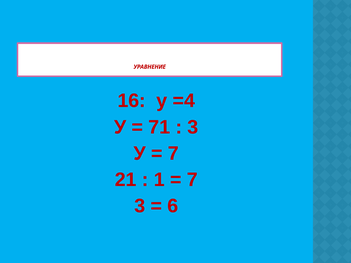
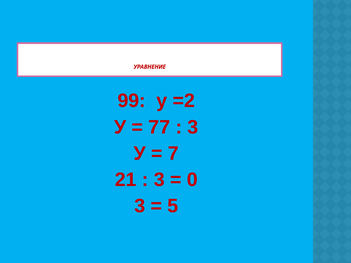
16: 16 -> 99
=4: =4 -> =2
71: 71 -> 77
1 at (159, 180): 1 -> 3
7 at (192, 180): 7 -> 0
6: 6 -> 5
